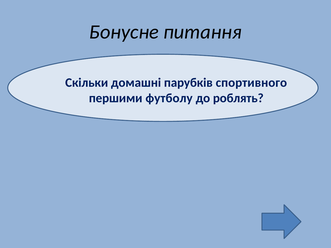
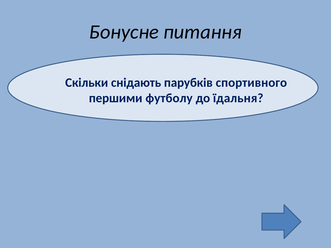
домашні: домашні -> снідають
роблять: роблять -> їдальня
